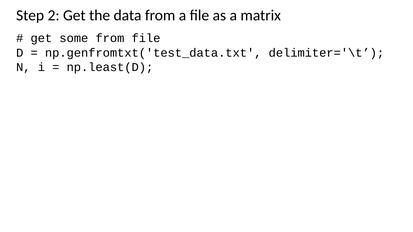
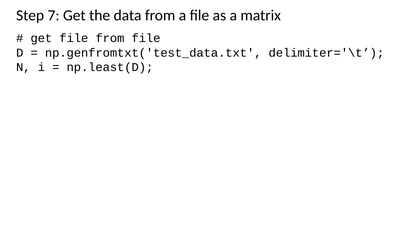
2: 2 -> 7
get some: some -> file
